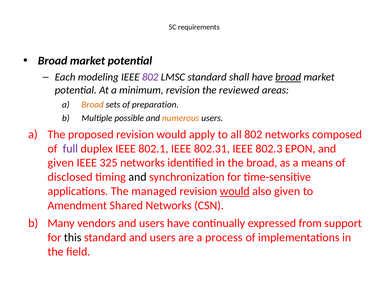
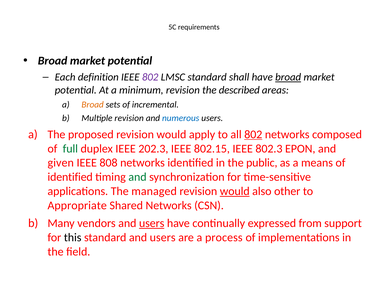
modeling: modeling -> definition
reviewed: reviewed -> described
preparation: preparation -> incremental
Multiple possible: possible -> revision
numerous colour: orange -> blue
802 at (253, 134) underline: none -> present
full colour: purple -> green
802.1: 802.1 -> 202.3
802.31: 802.31 -> 802.15
325: 325 -> 808
the broad: broad -> public
disclosed at (70, 177): disclosed -> identified
and at (137, 177) colour: black -> green
also given: given -> other
Amendment: Amendment -> Appropriate
users at (152, 223) underline: none -> present
